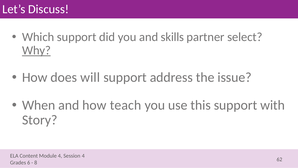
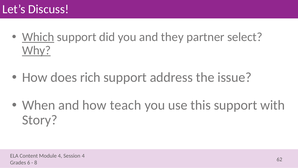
Which underline: none -> present
skills: skills -> they
will: will -> rich
